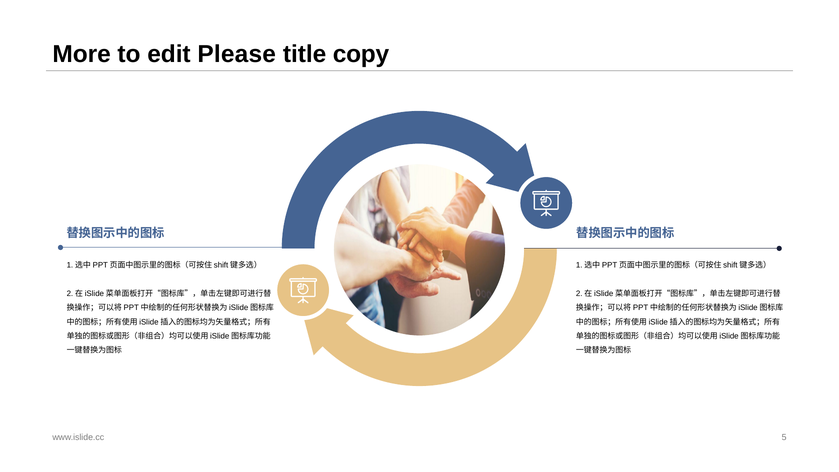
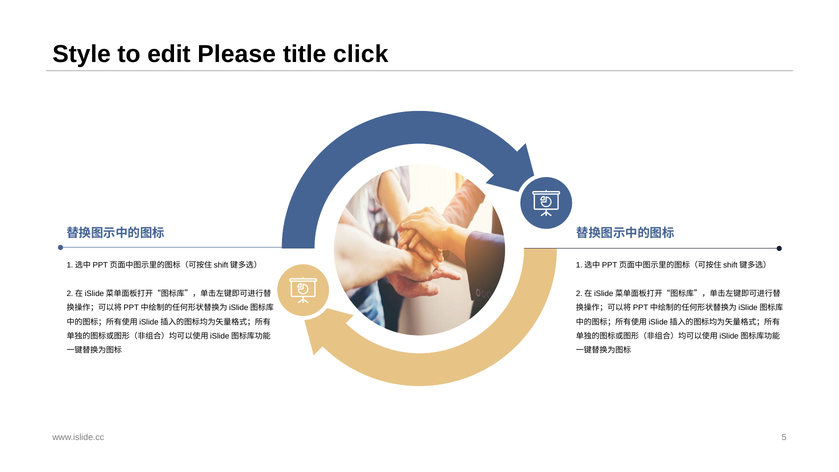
More: More -> Style
copy: copy -> click
